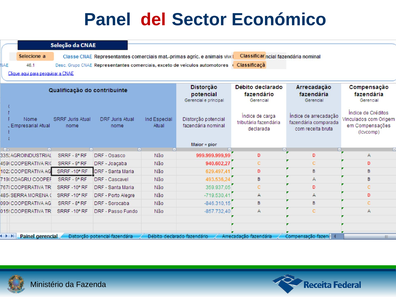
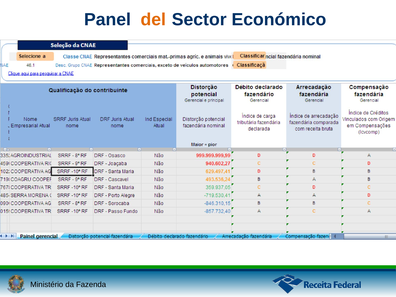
del colour: red -> orange
